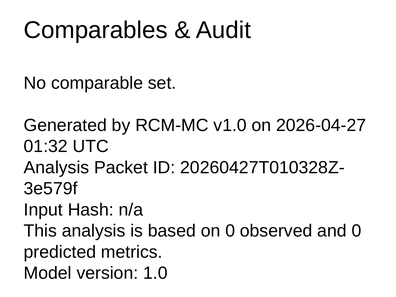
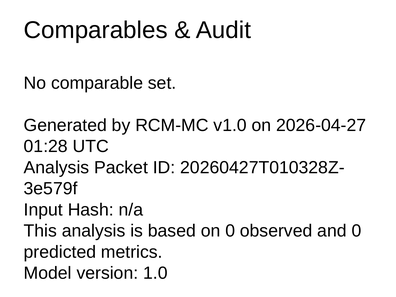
01:32: 01:32 -> 01:28
